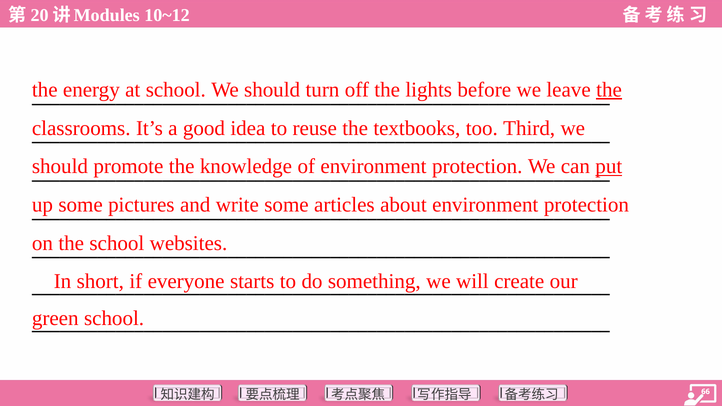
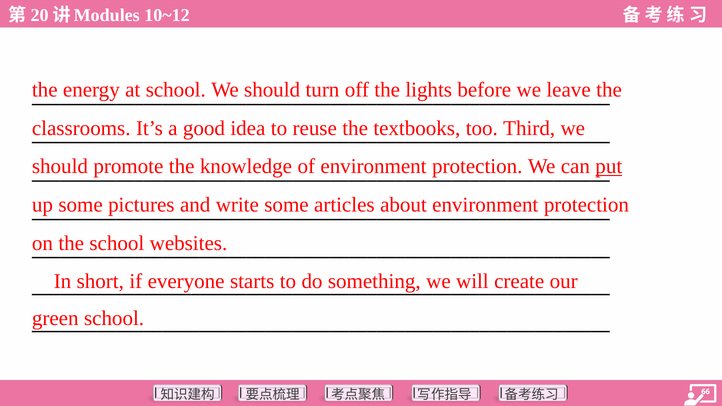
the at (609, 90) underline: present -> none
